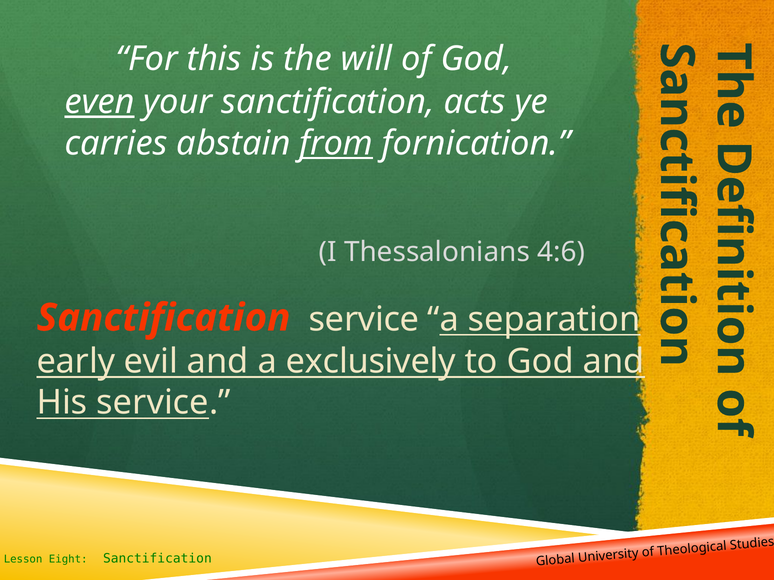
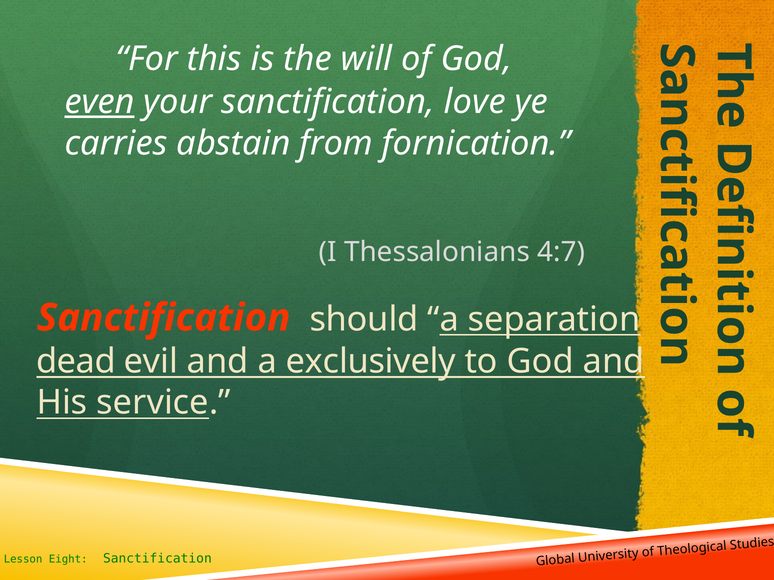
acts: acts -> love
from underline: present -> none
4:6: 4:6 -> 4:7
Sanctification service: service -> should
early: early -> dead
